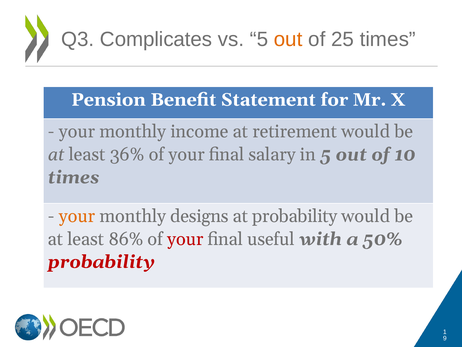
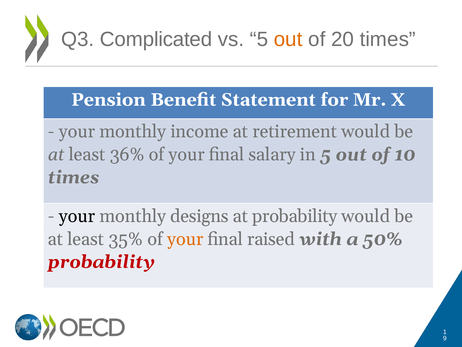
Complicates: Complicates -> Complicated
25: 25 -> 20
your at (77, 216) colour: orange -> black
86%: 86% -> 35%
your at (185, 239) colour: red -> orange
useful: useful -> raised
